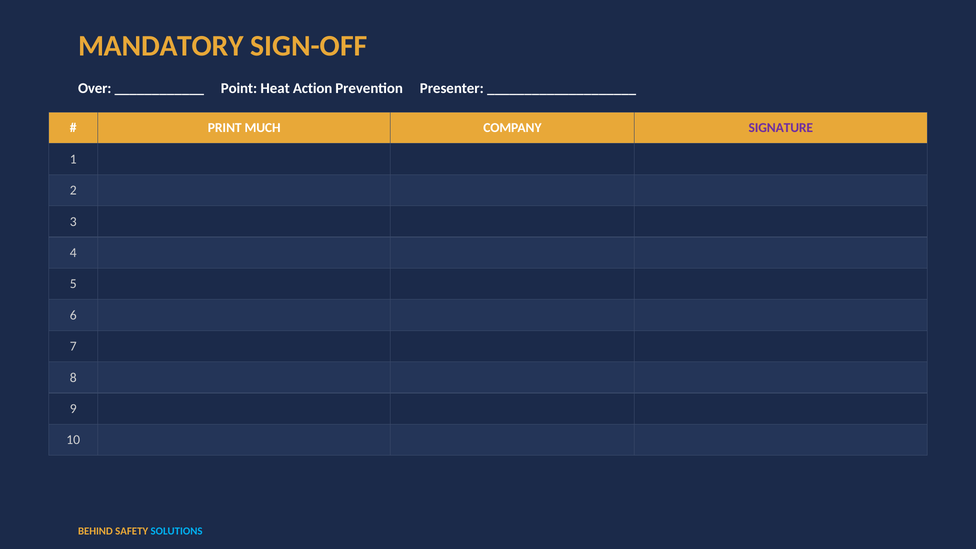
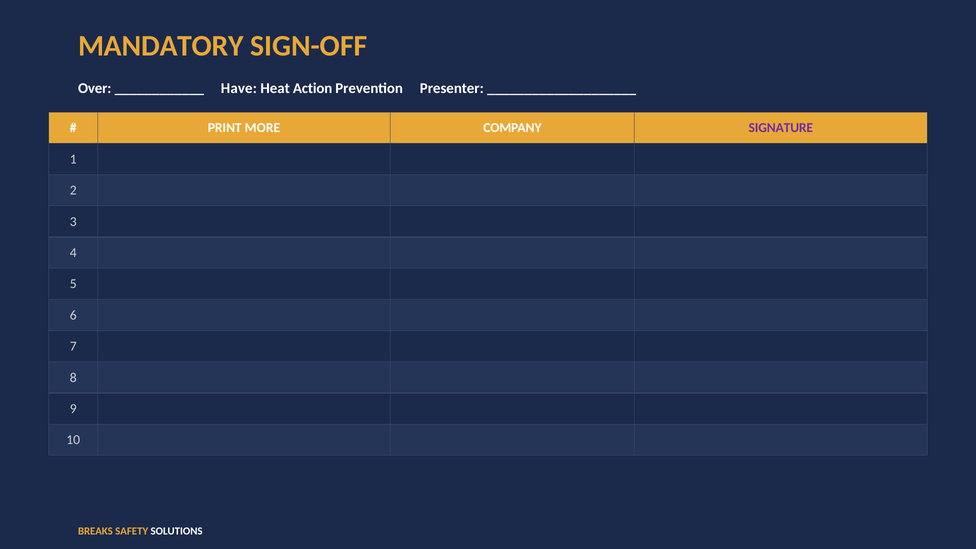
Point: Point -> Have
MUCH: MUCH -> MORE
BEHIND: BEHIND -> BREAKS
SOLUTIONS colour: light blue -> white
